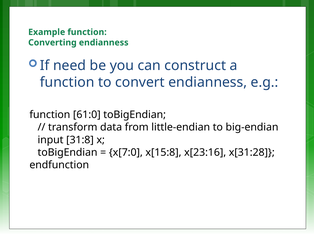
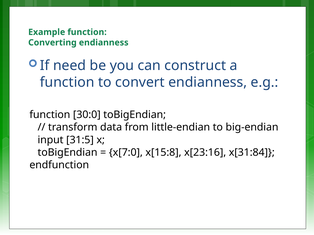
61:0: 61:0 -> 30:0
31:8: 31:8 -> 31:5
x[31:28: x[31:28 -> x[31:84
